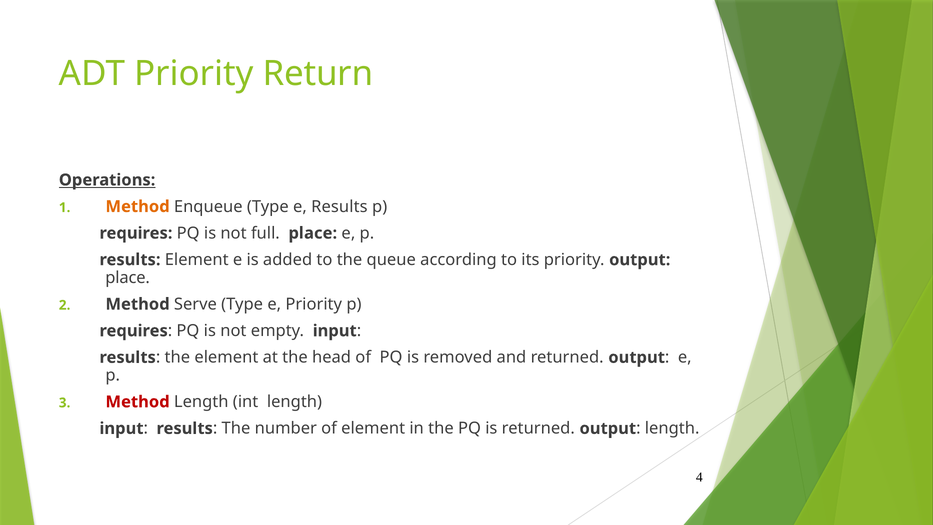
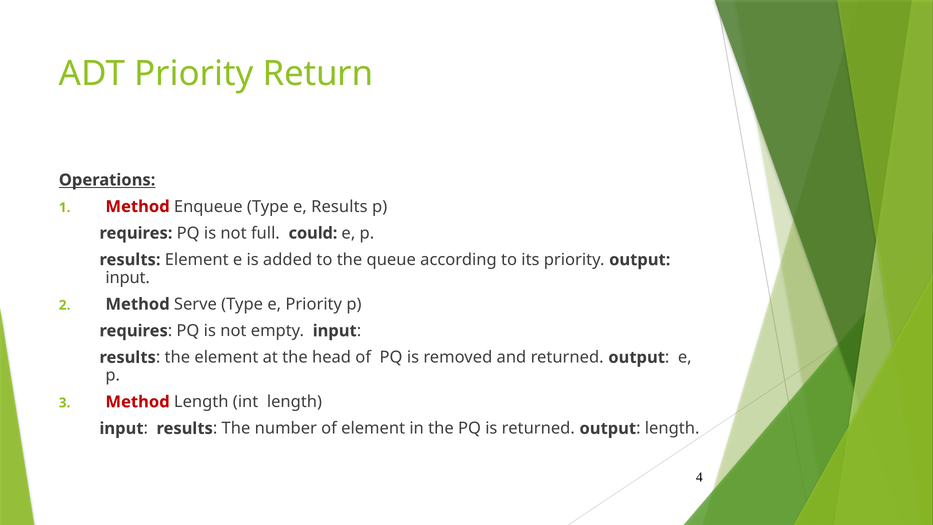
Method at (138, 207) colour: orange -> red
full place: place -> could
place at (128, 278): place -> input
